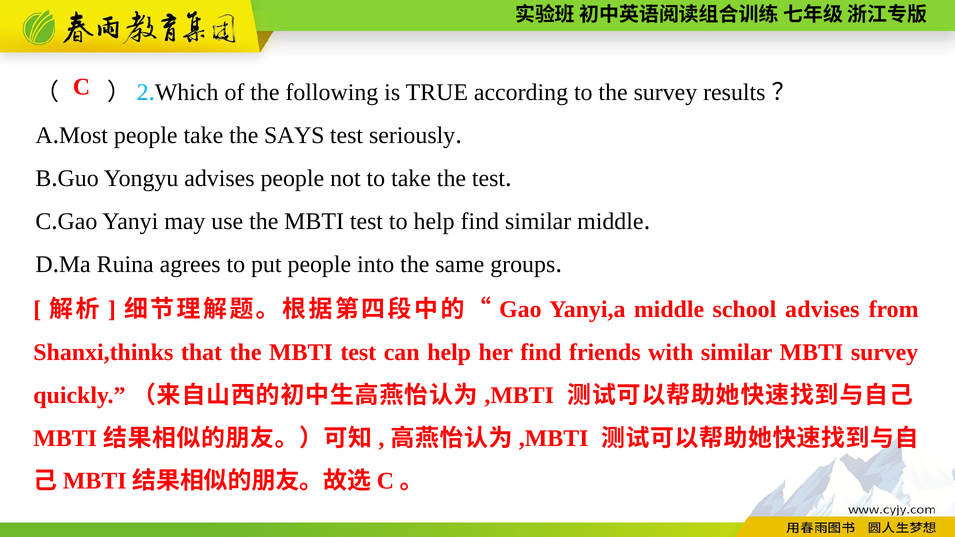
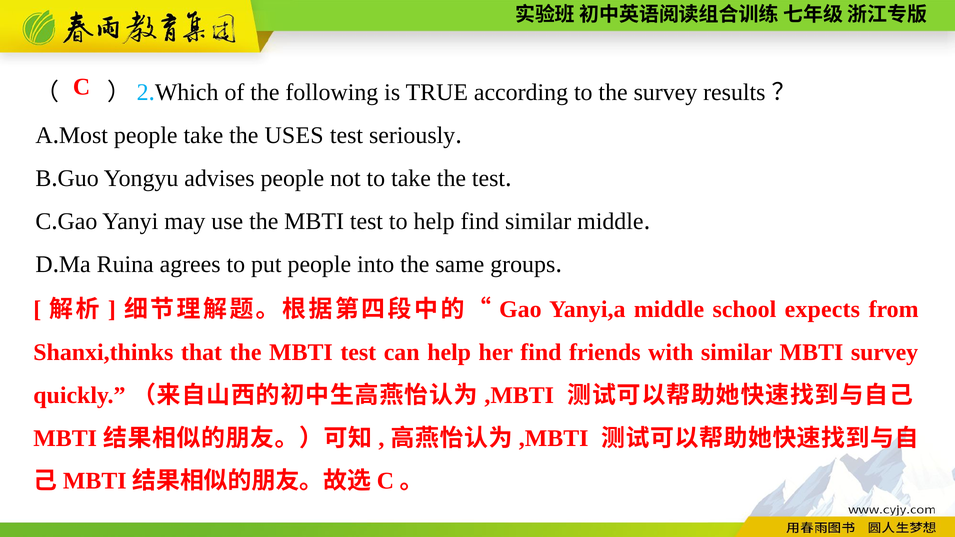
SAYS: SAYS -> USES
school advises: advises -> expects
